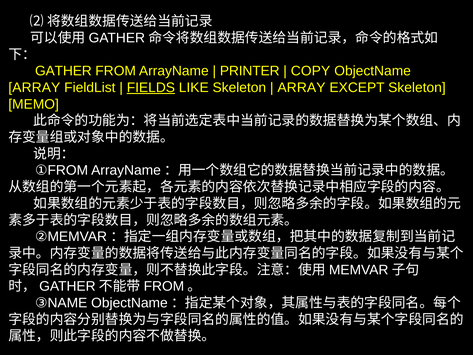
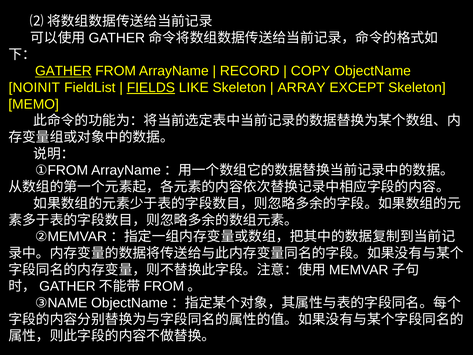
GATHER underline: none -> present
PRINTER: PRINTER -> RECORD
ARRAY at (34, 88): ARRAY -> NOINIT
